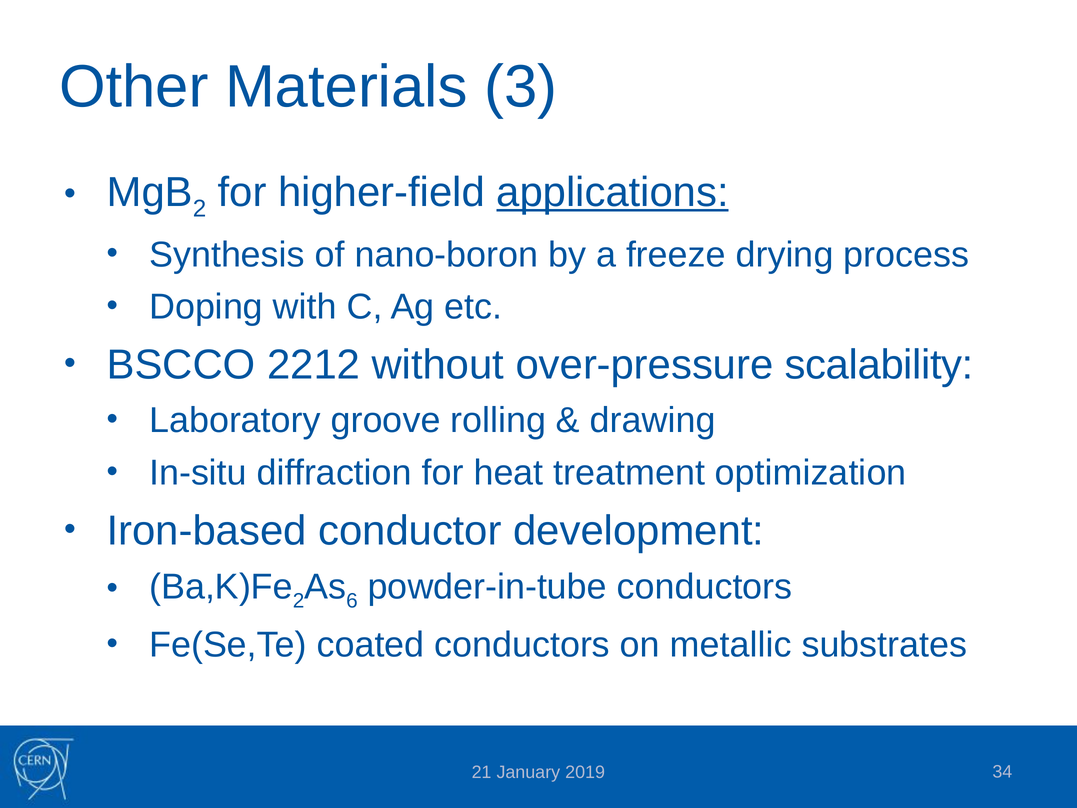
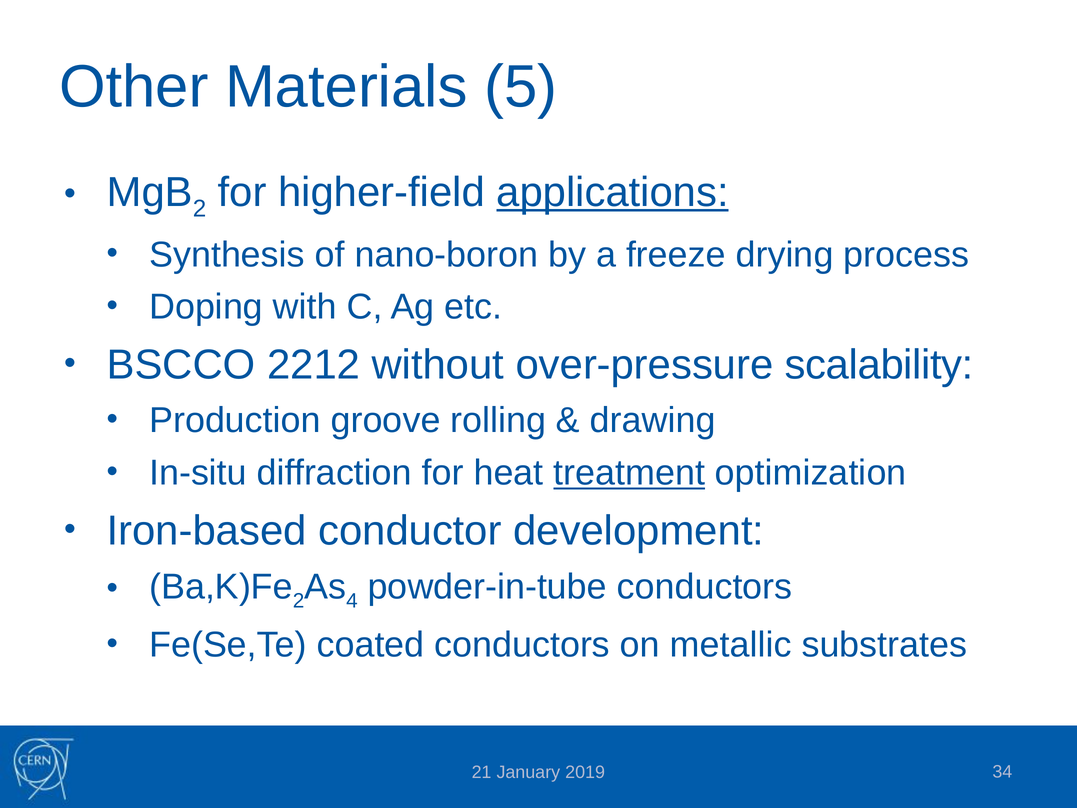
3: 3 -> 5
Laboratory: Laboratory -> Production
treatment underline: none -> present
6: 6 -> 4
